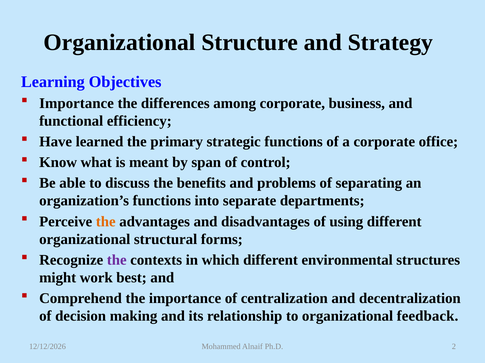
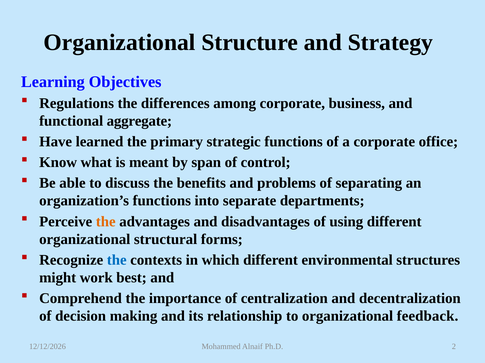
Importance at (77, 103): Importance -> Regulations
efficiency: efficiency -> aggregate
the at (117, 260) colour: purple -> blue
